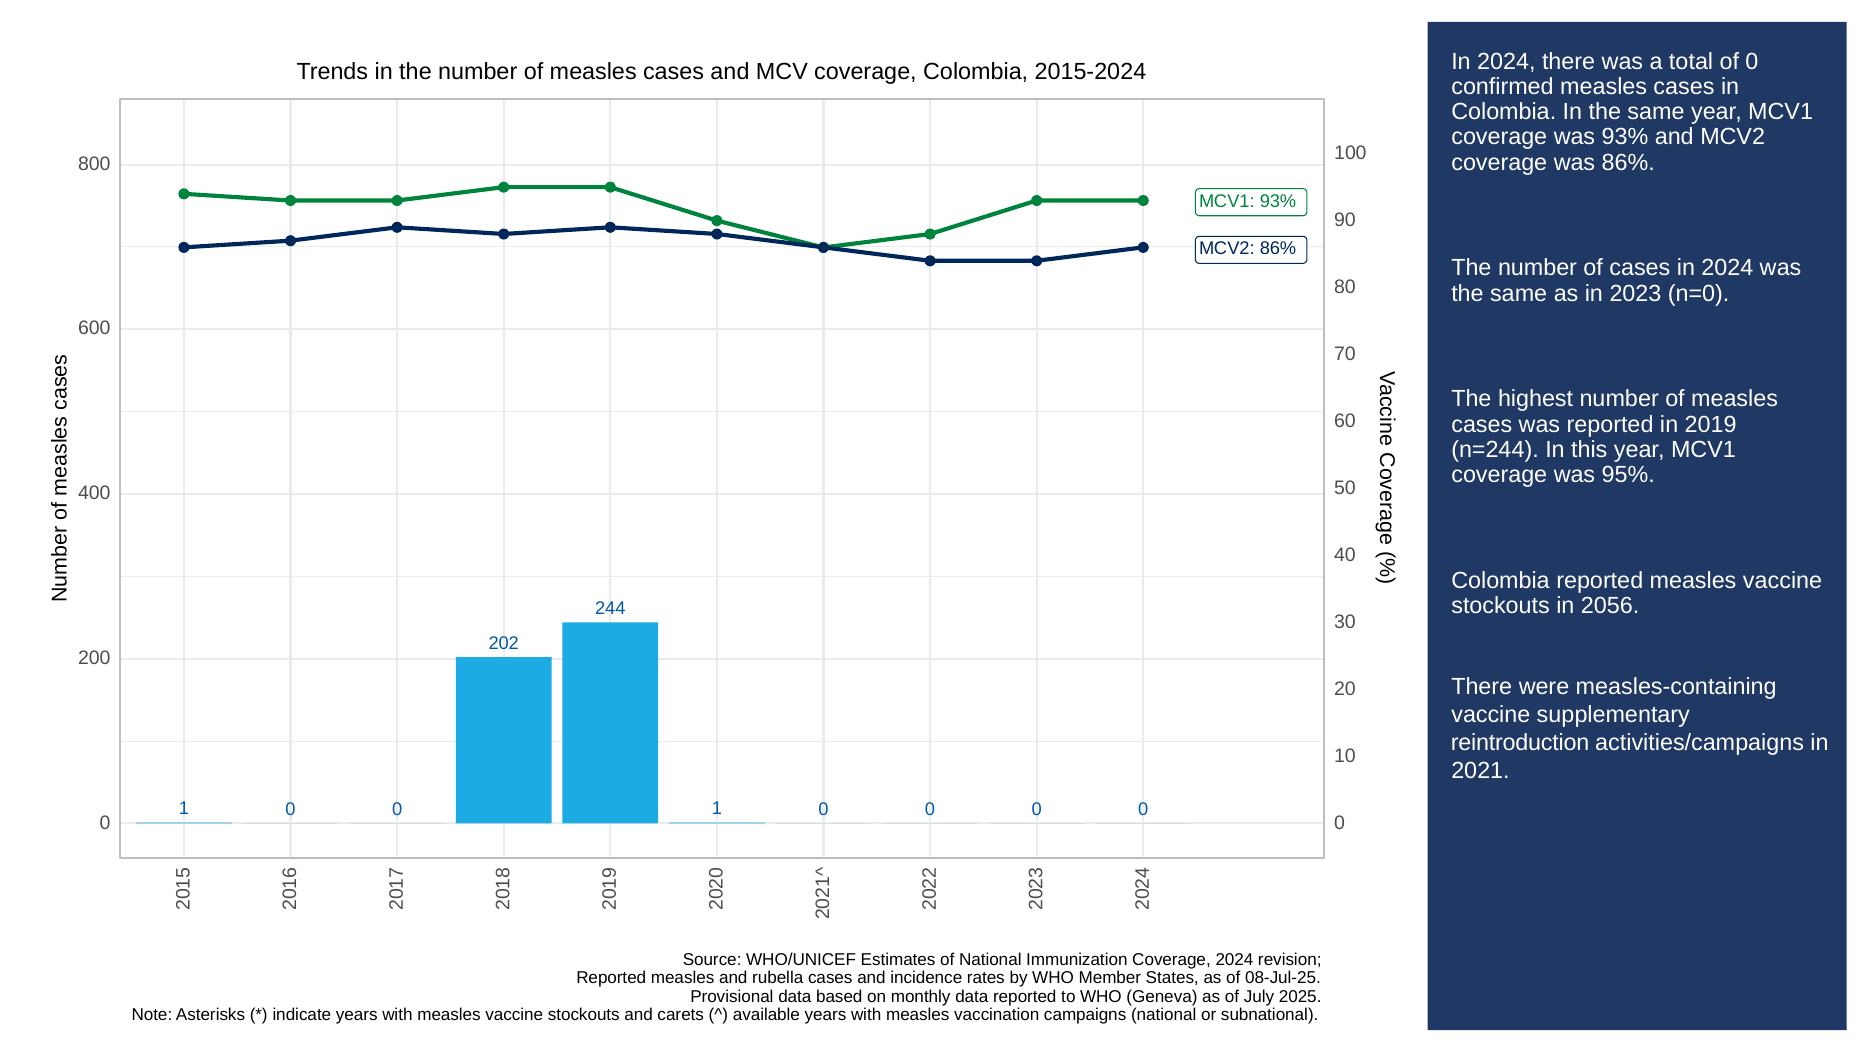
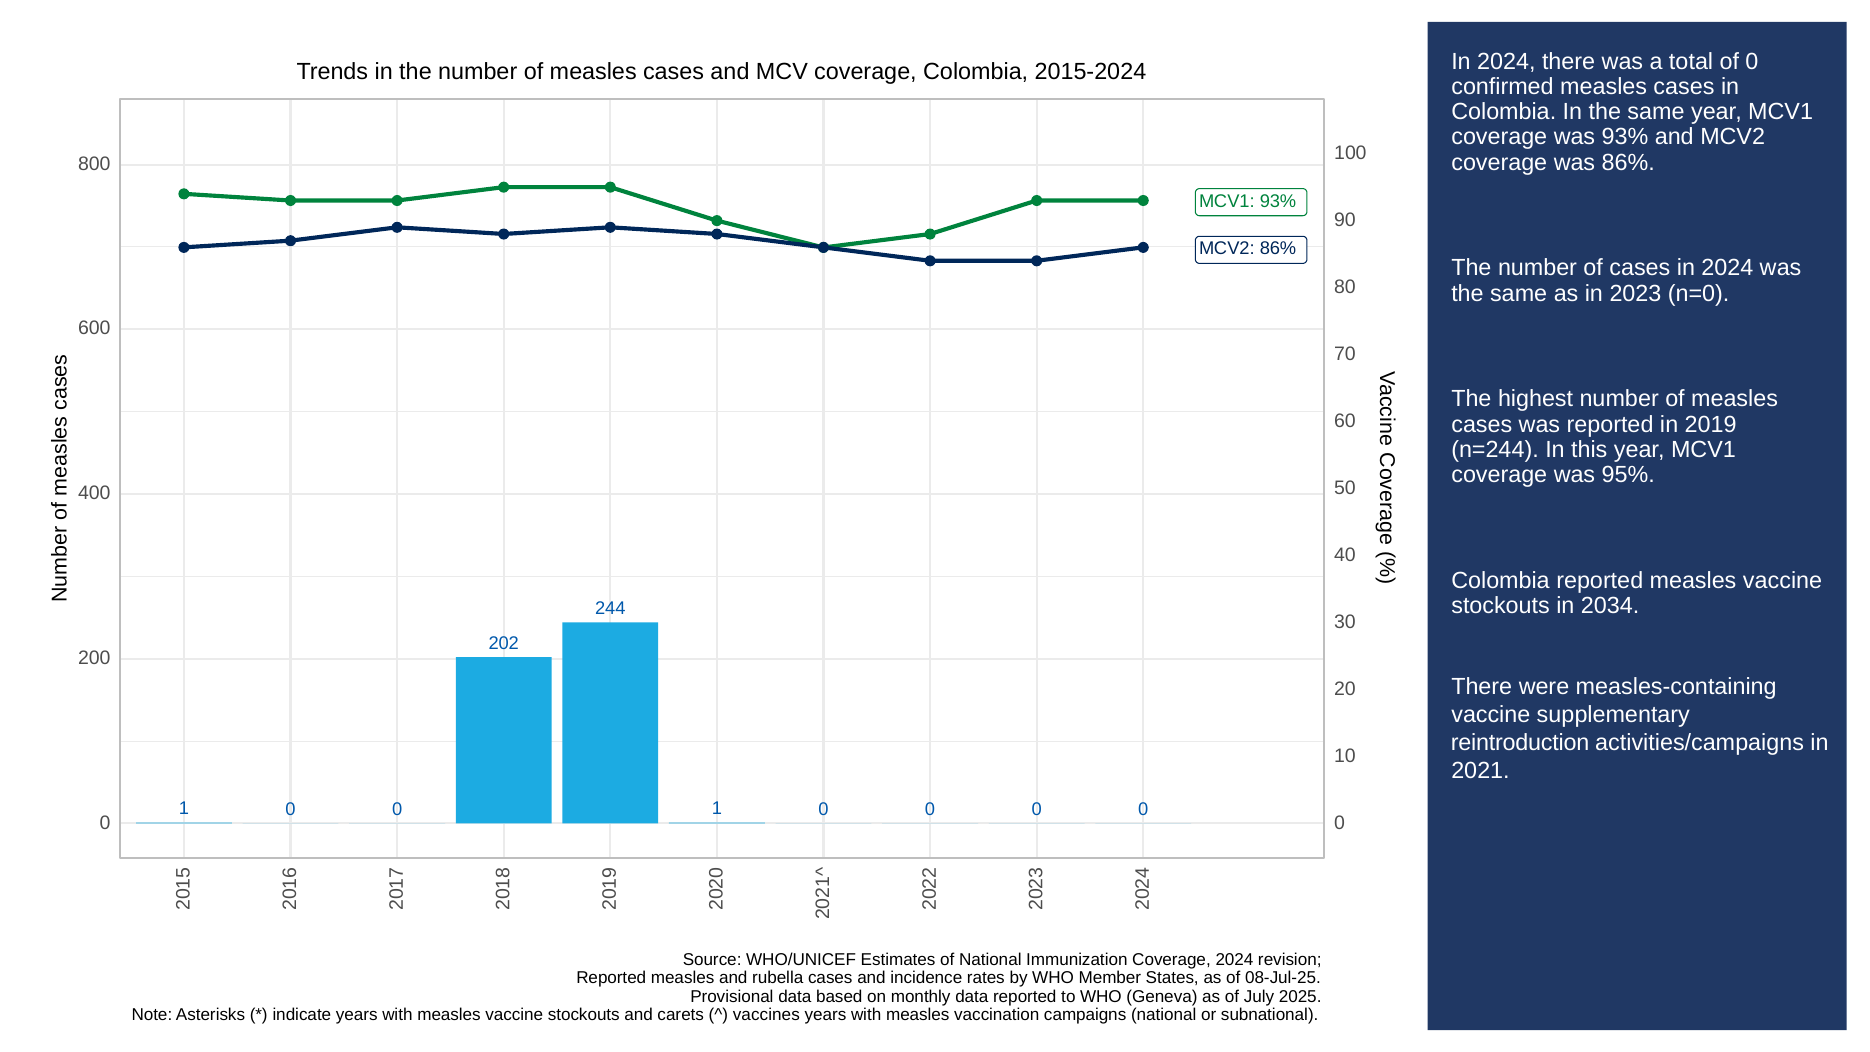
2056: 2056 -> 2034
available: available -> vaccines
